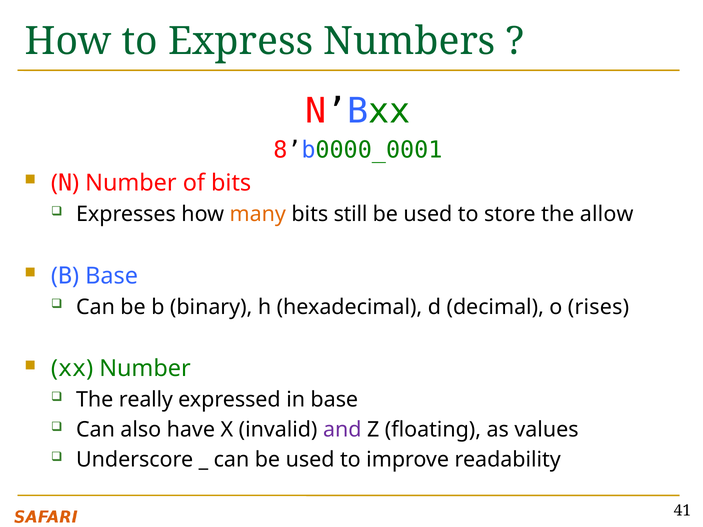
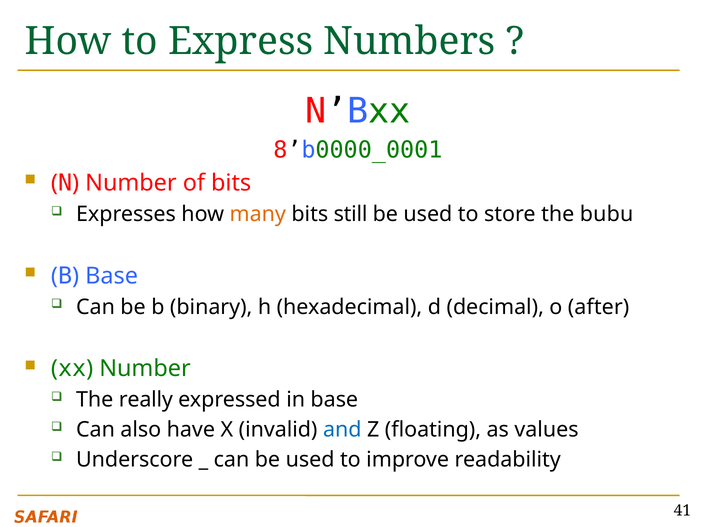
allow: allow -> bubu
rises: rises -> after
and colour: purple -> blue
